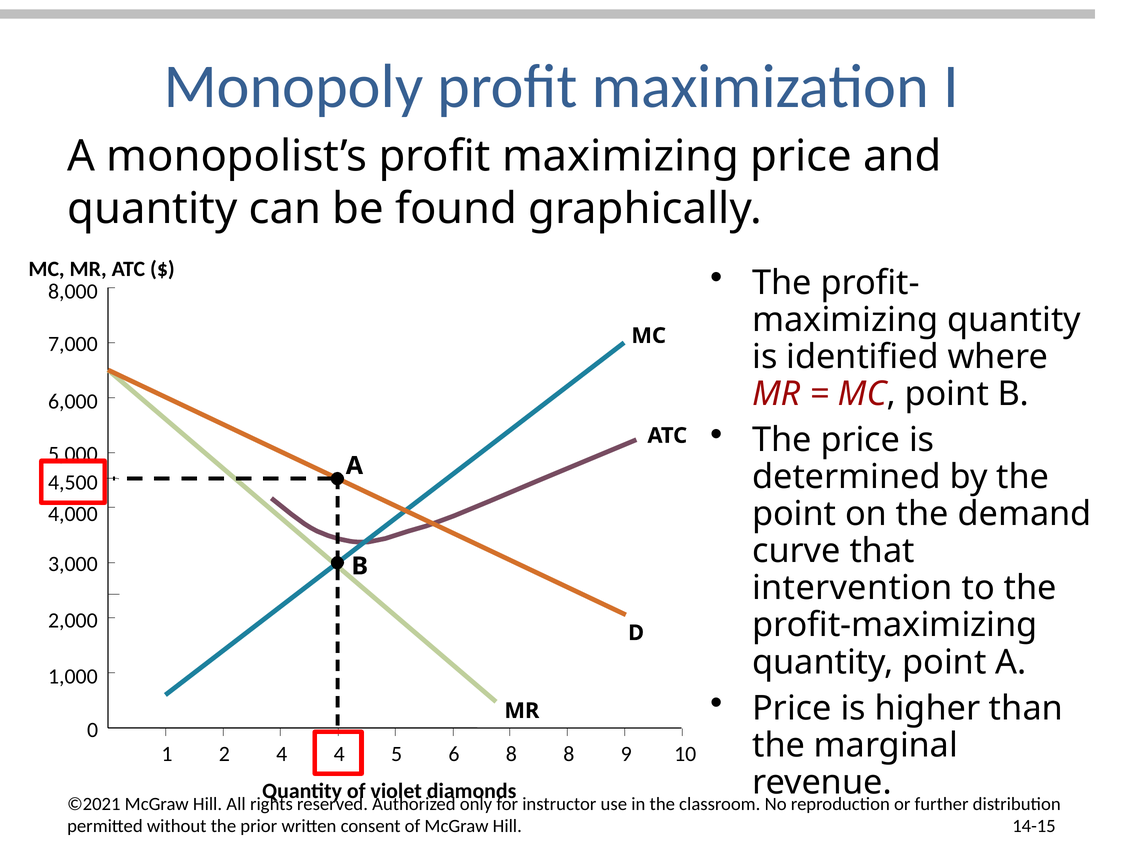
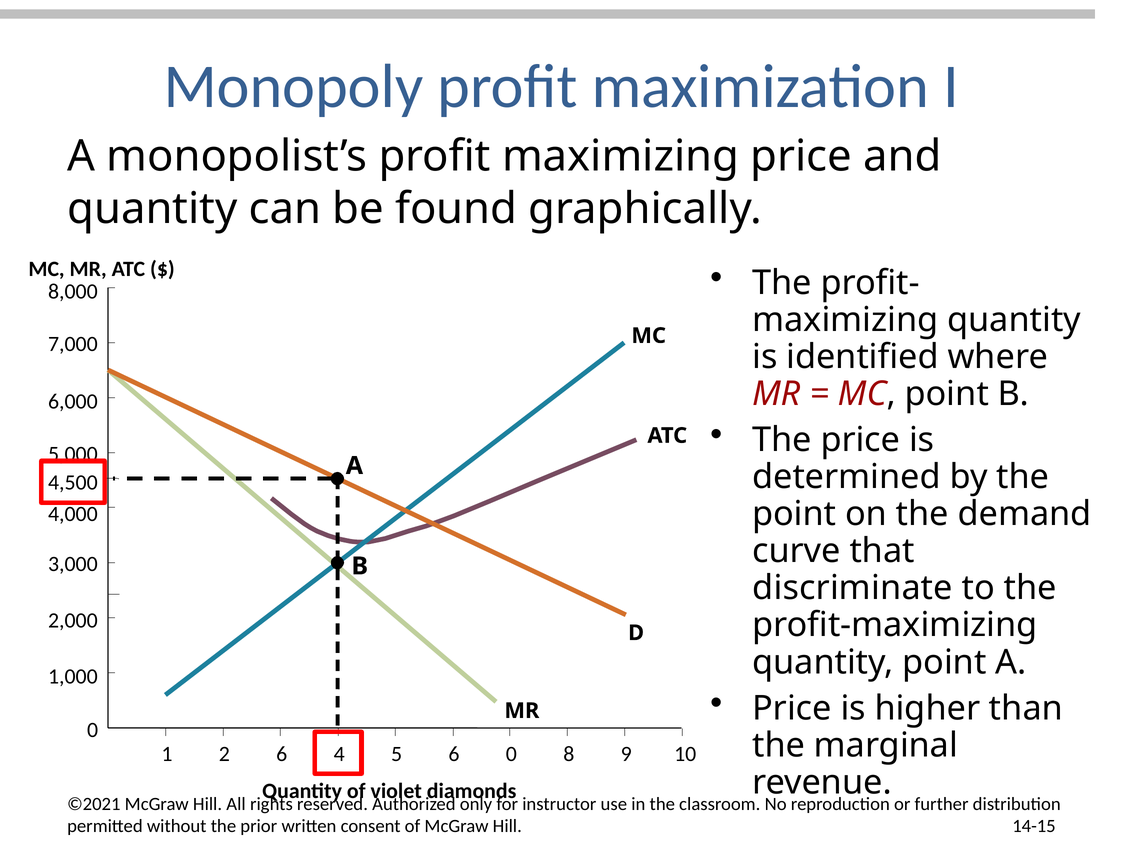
intervention: intervention -> discriminate
2 4: 4 -> 6
6 8: 8 -> 0
